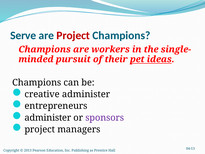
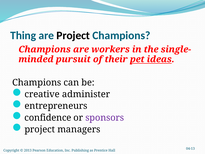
Serve: Serve -> Thing
Project at (73, 35) colour: red -> black
administer at (48, 117): administer -> confidence
